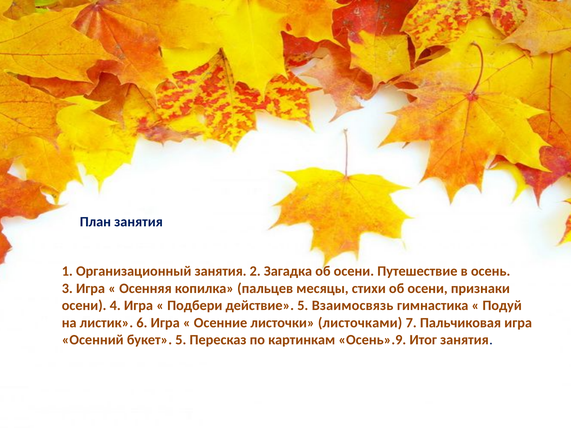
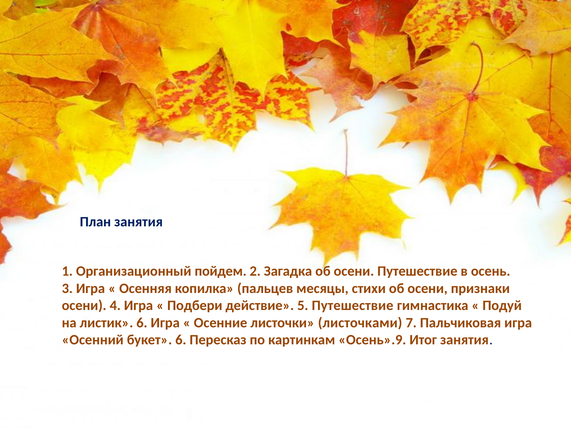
Организационный занятия: занятия -> пойдем
5 Взаимосвязь: Взаимосвязь -> Путешествие
букет 5: 5 -> 6
